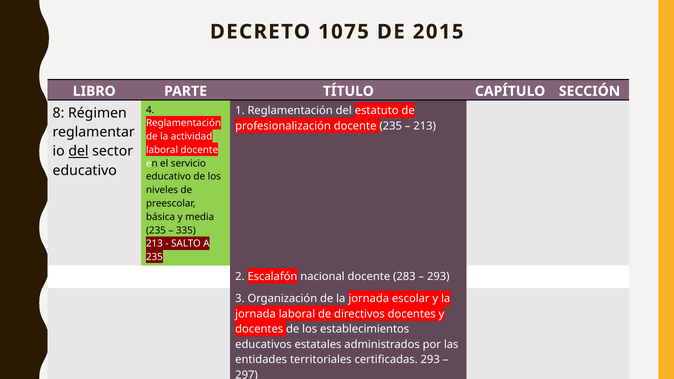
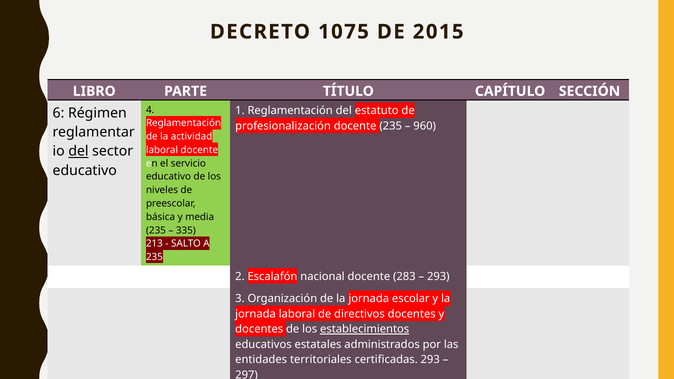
8 at (59, 113): 8 -> 6
213 at (425, 126): 213 -> 960
establecimientos underline: none -> present
